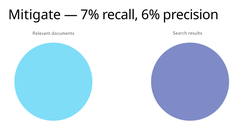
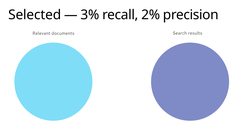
Mitigate: Mitigate -> Selected
7%: 7% -> 3%
6%: 6% -> 2%
